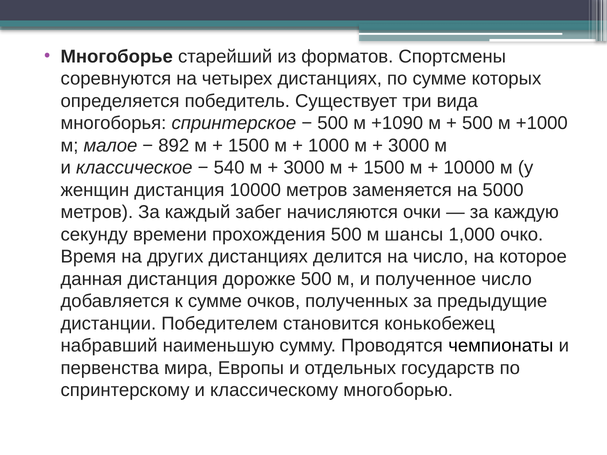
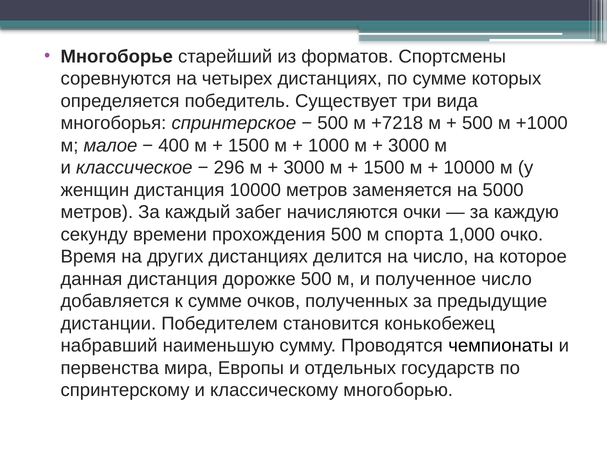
+1090: +1090 -> +7218
892: 892 -> 400
540: 540 -> 296
шансы: шансы -> спорта
